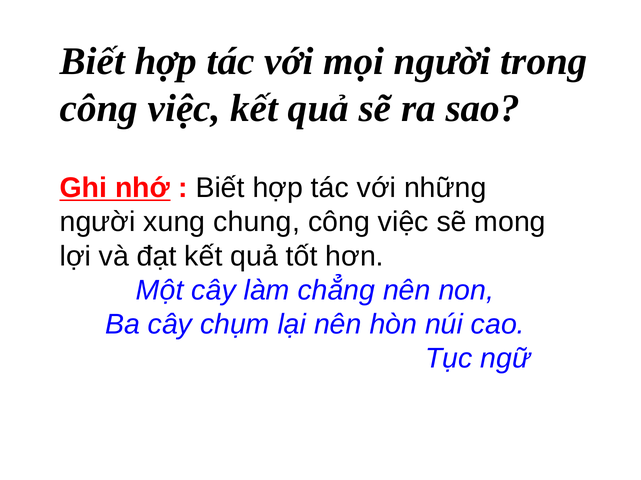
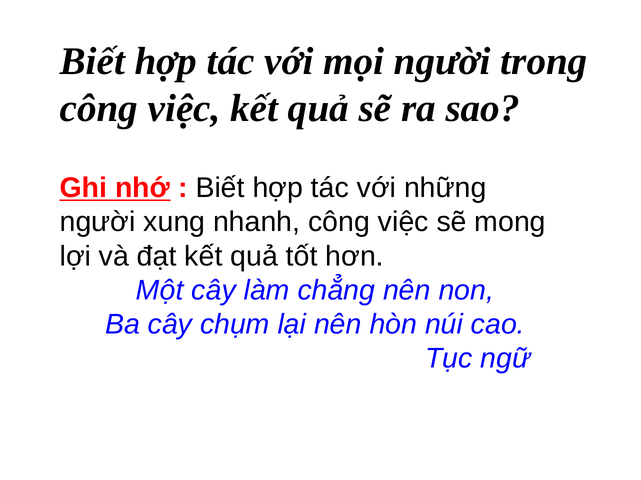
chung: chung -> nhanh
